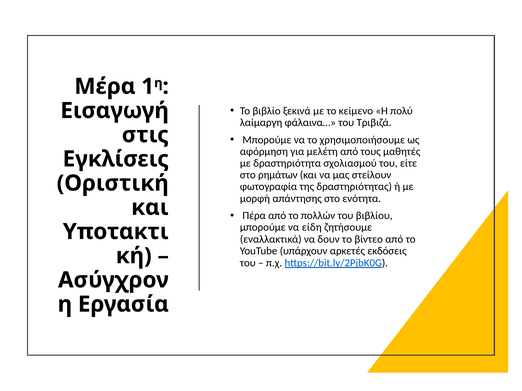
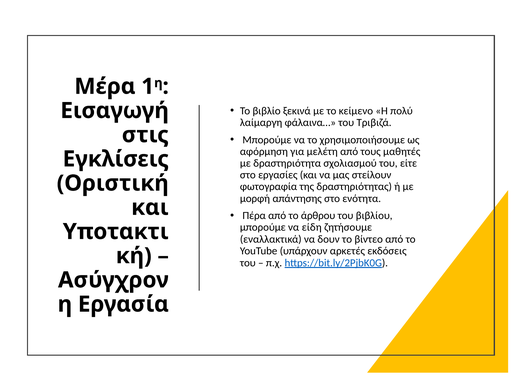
ρημάτων: ρημάτων -> εργασίες
πολλών: πολλών -> άρθρου
